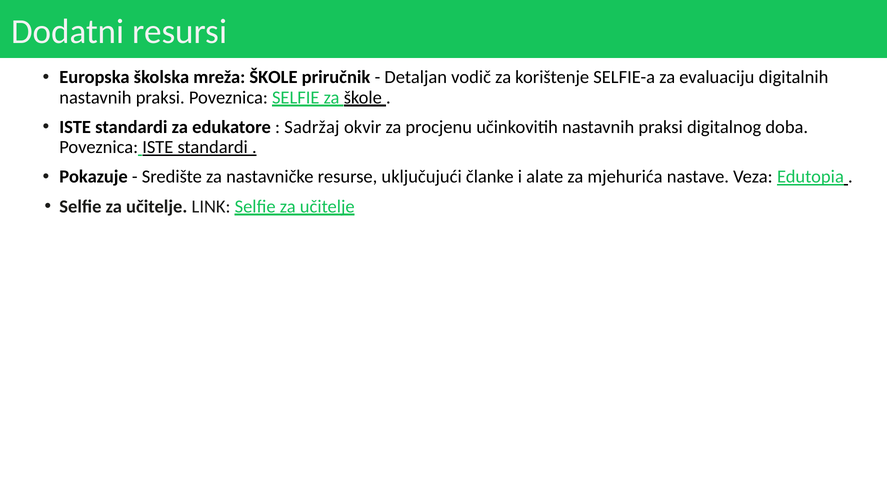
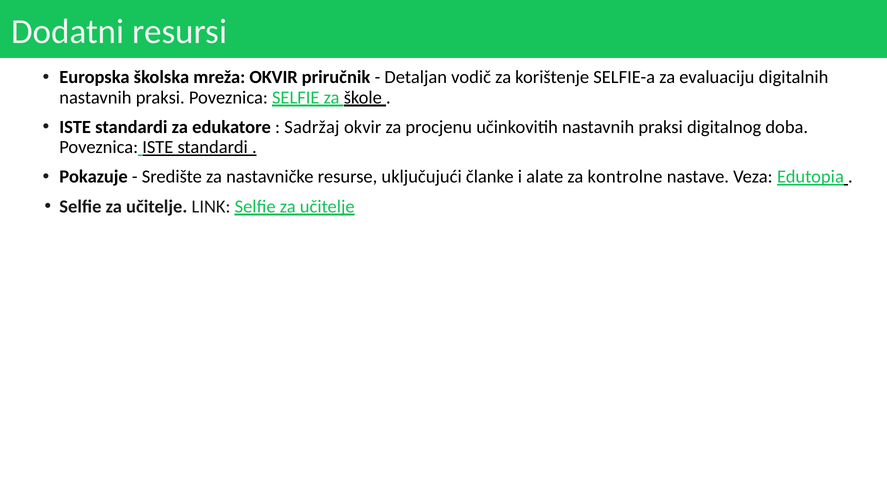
mreža ŠKOLE: ŠKOLE -> OKVIR
mjehurića: mjehurića -> kontrolne
